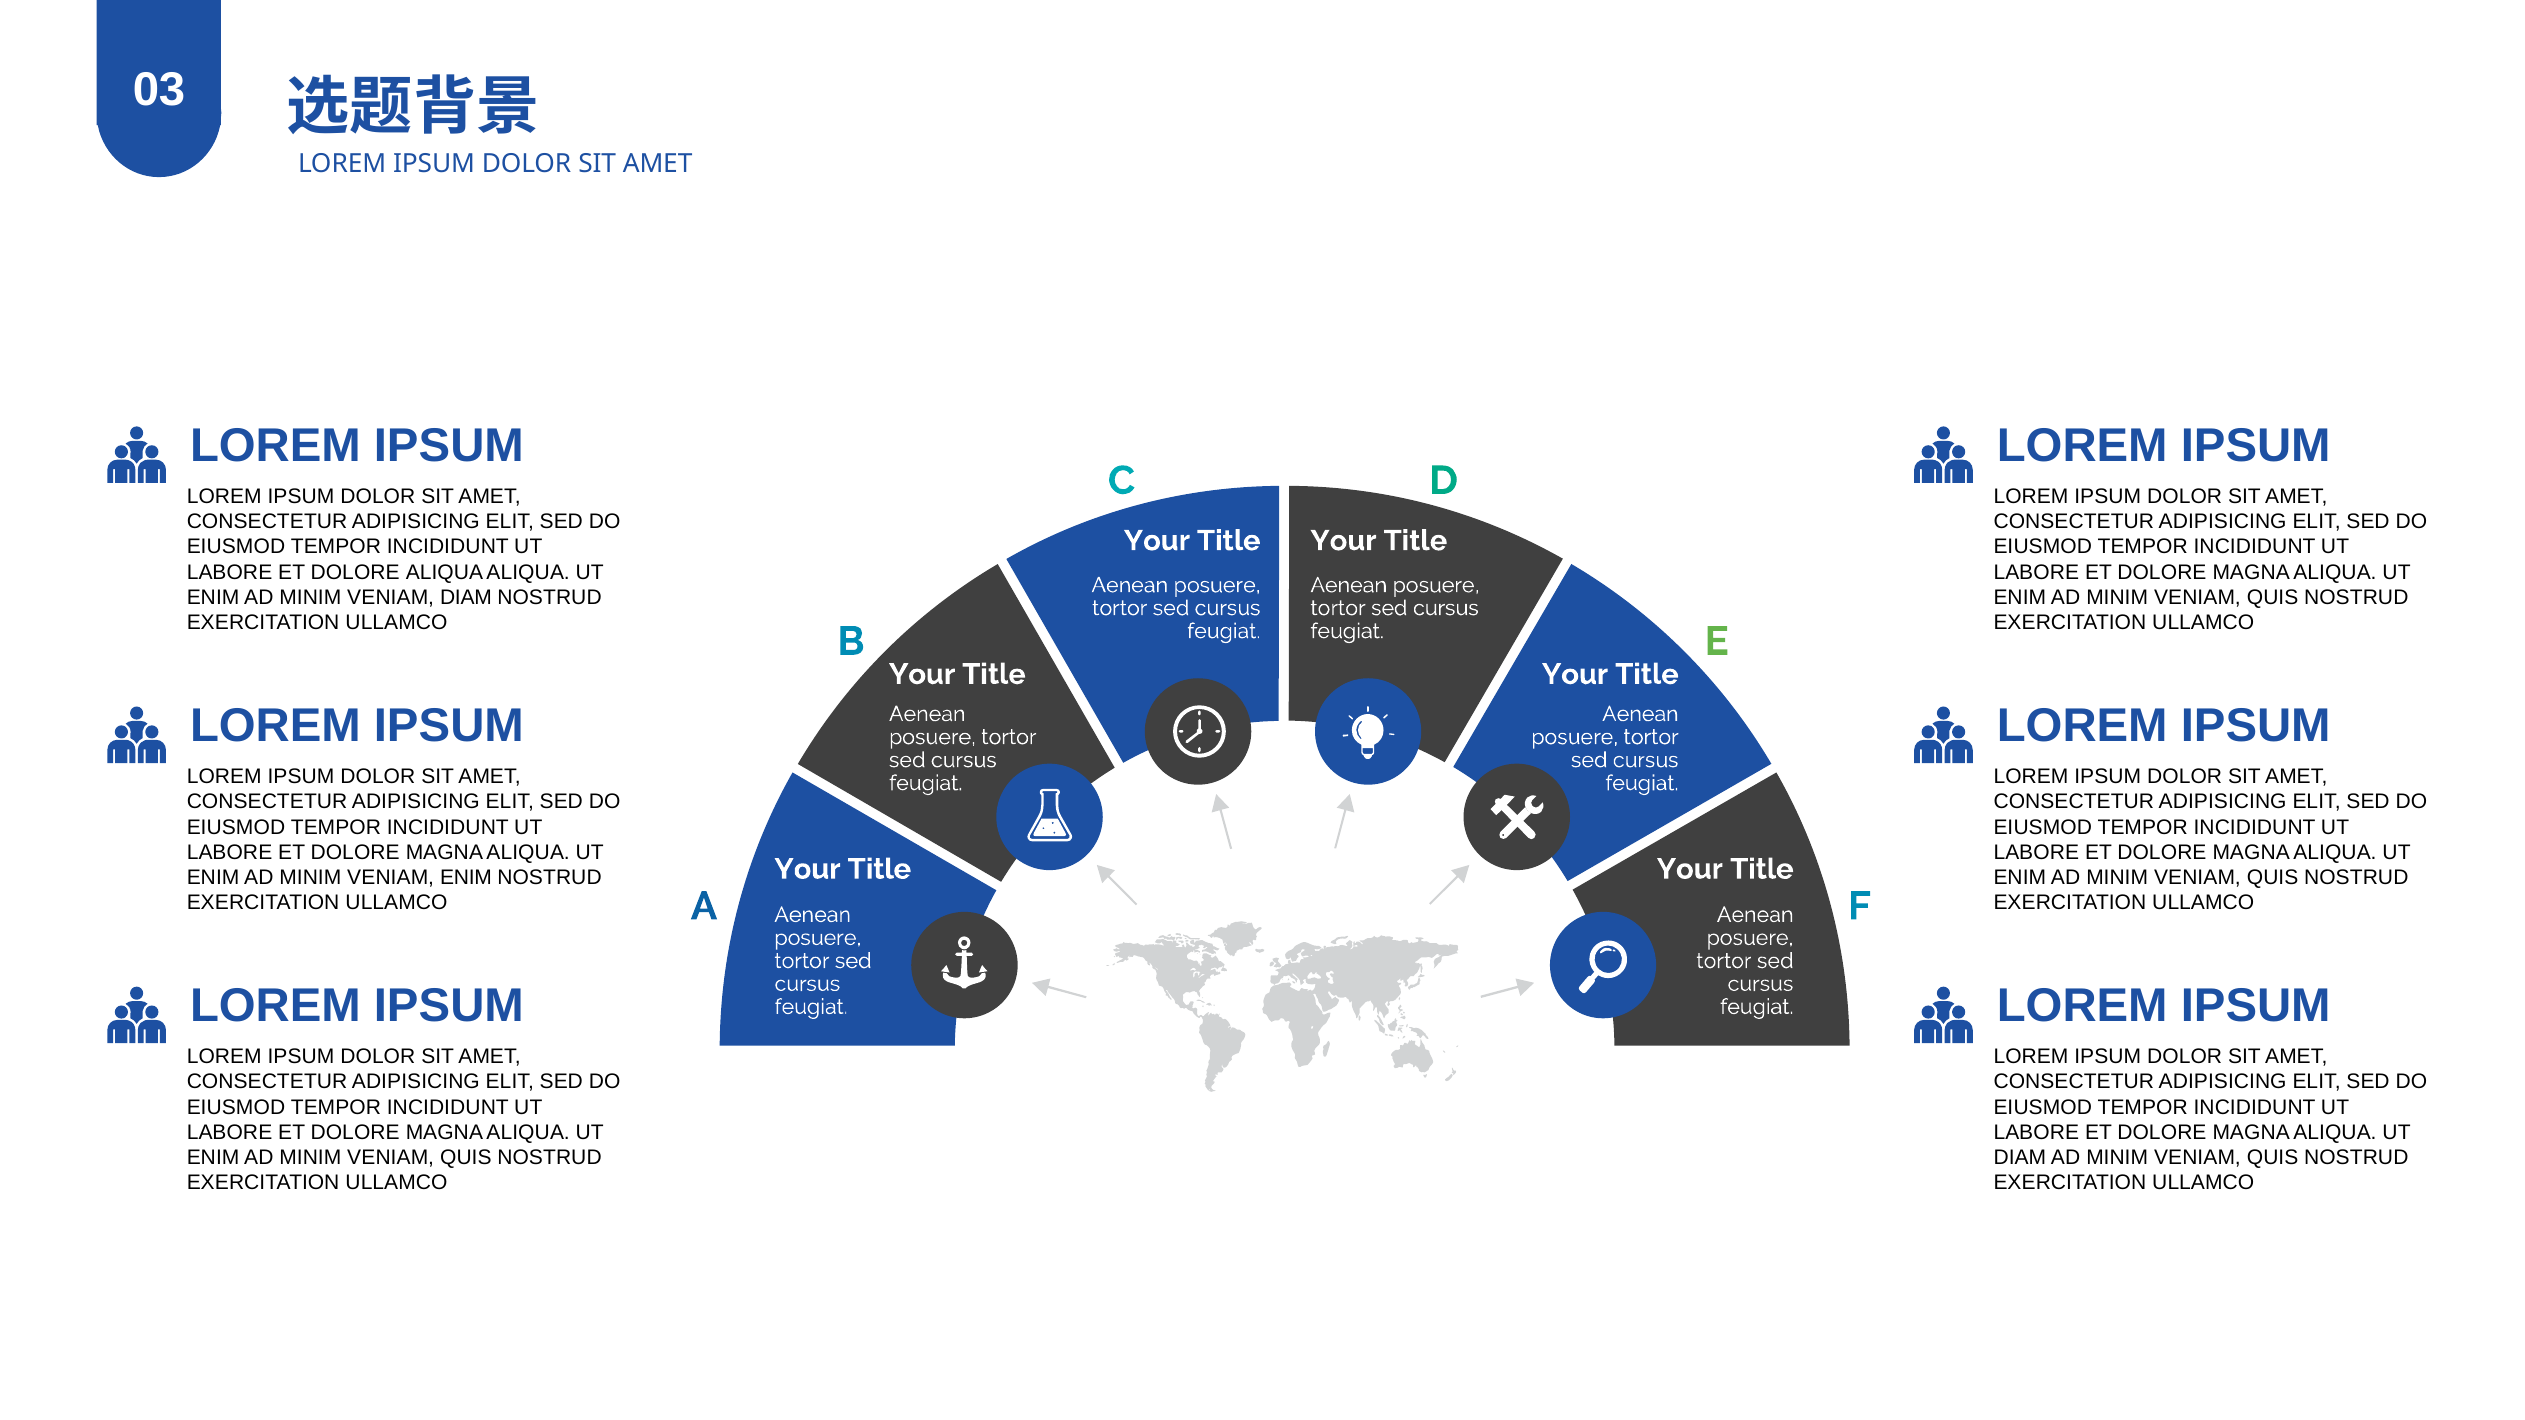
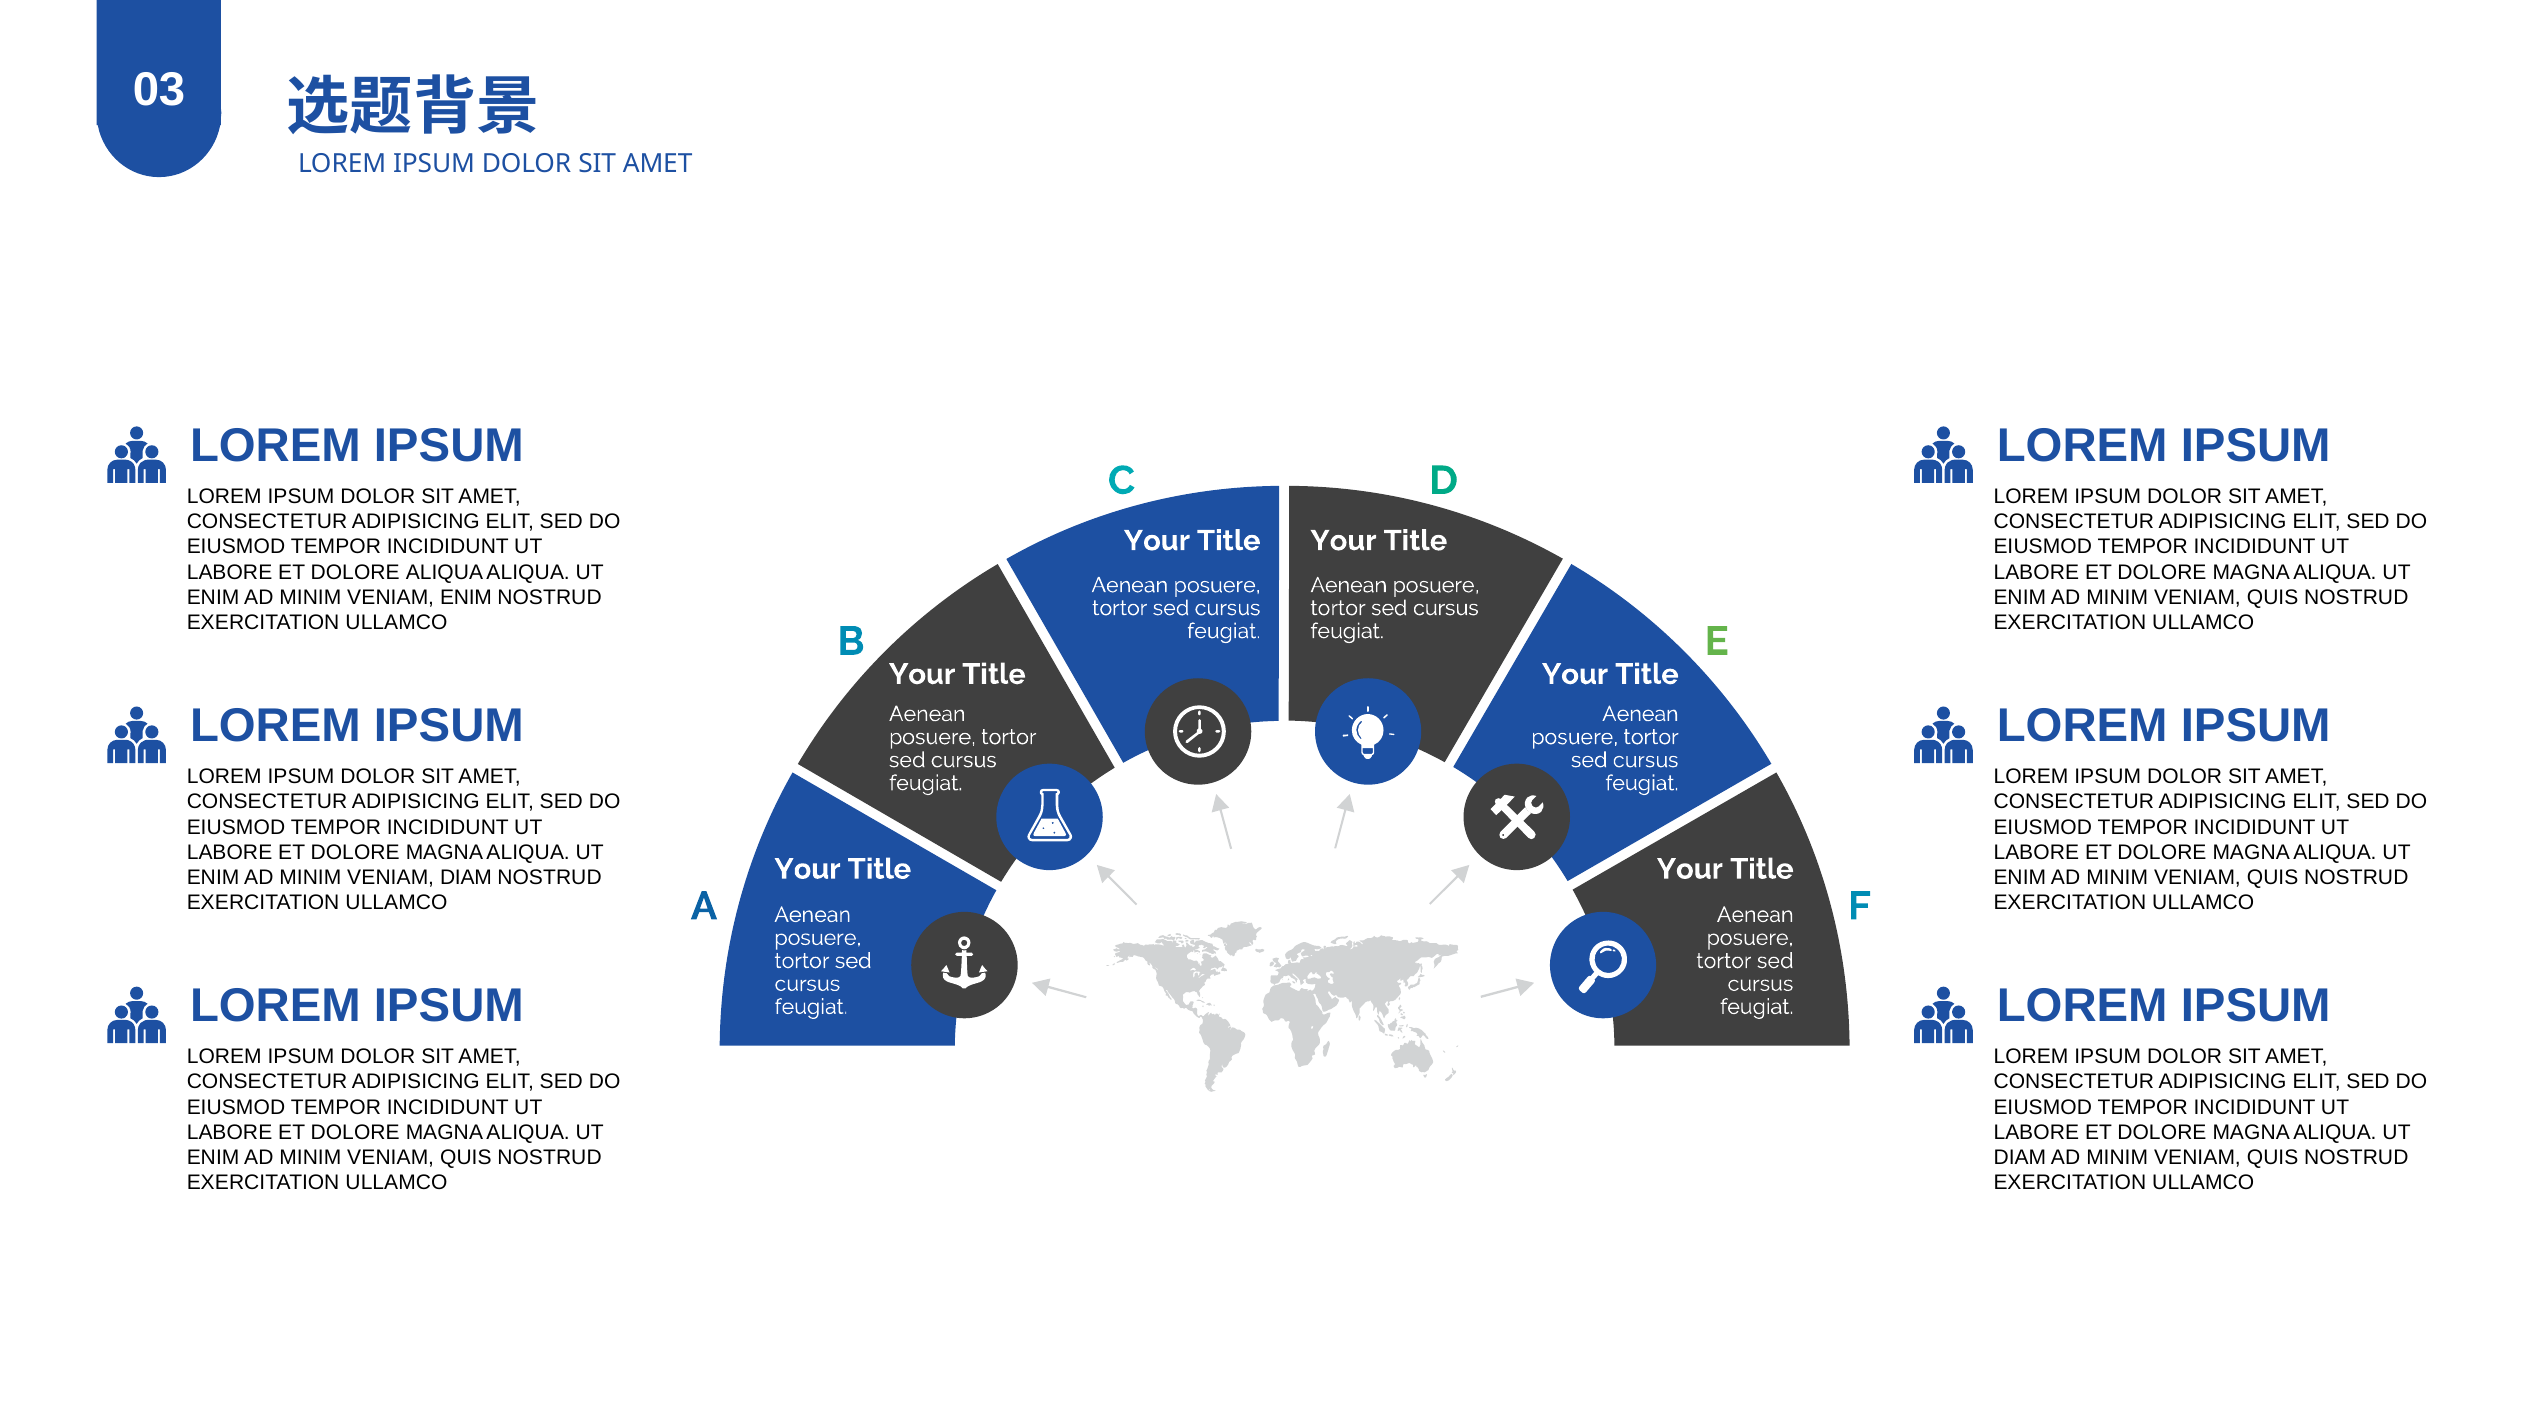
VENIAM DIAM: DIAM -> ENIM
VENIAM ENIM: ENIM -> DIAM
